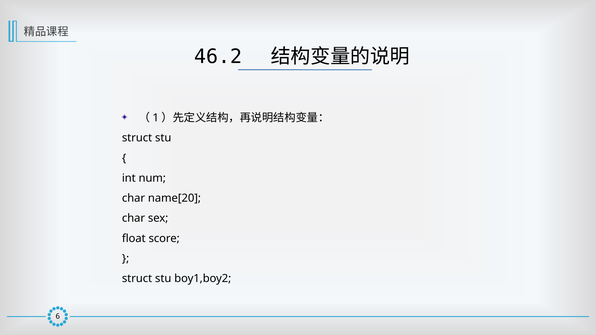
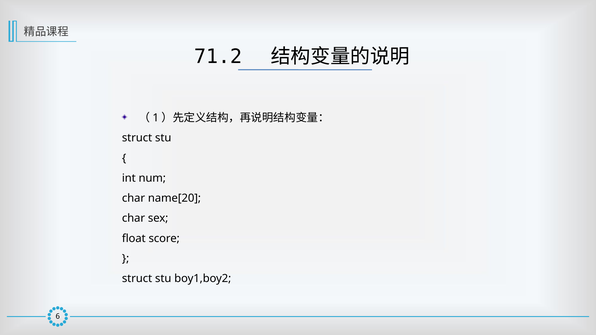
46.2: 46.2 -> 71.2
